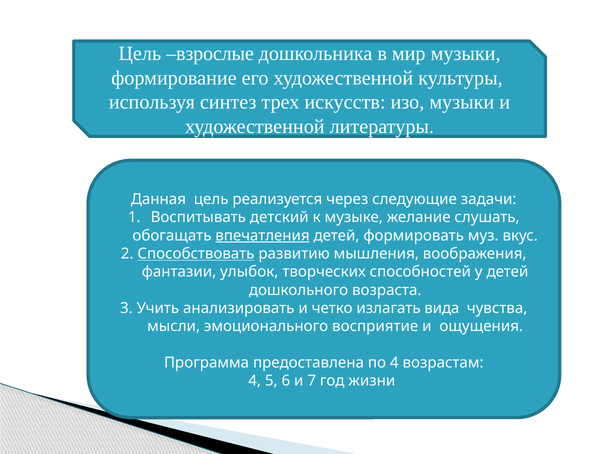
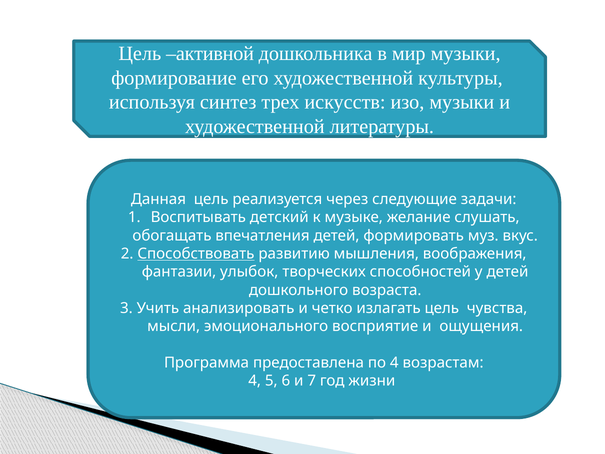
взрослые: взрослые -> активной
впечатления underline: present -> none
излагать вида: вида -> цель
